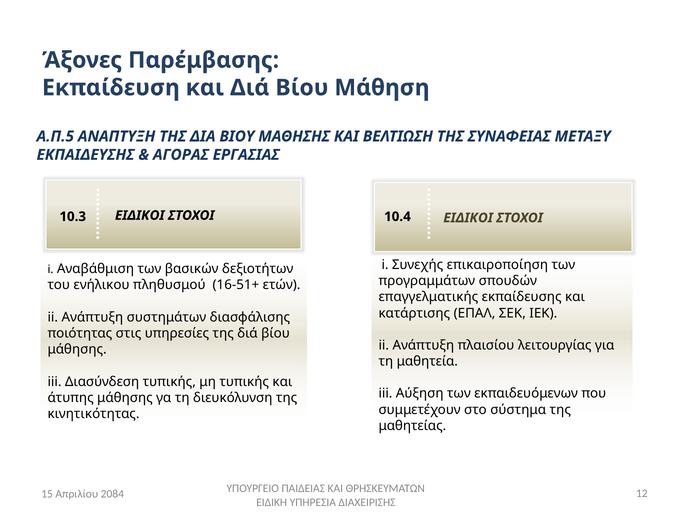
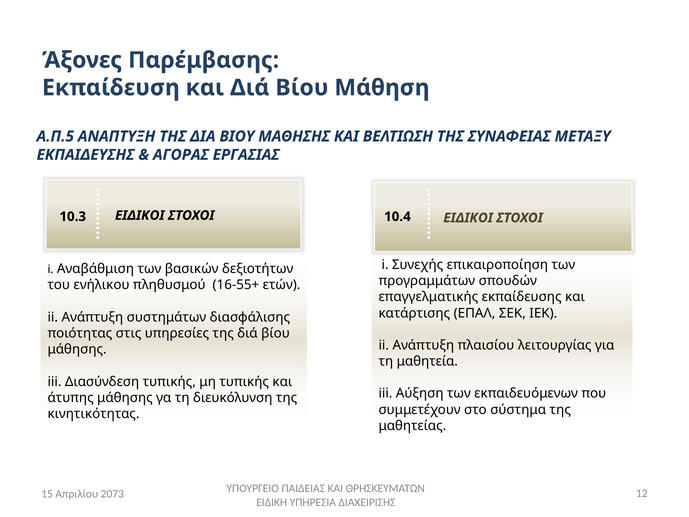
16-51+: 16-51+ -> 16-55+
2084: 2084 -> 2073
